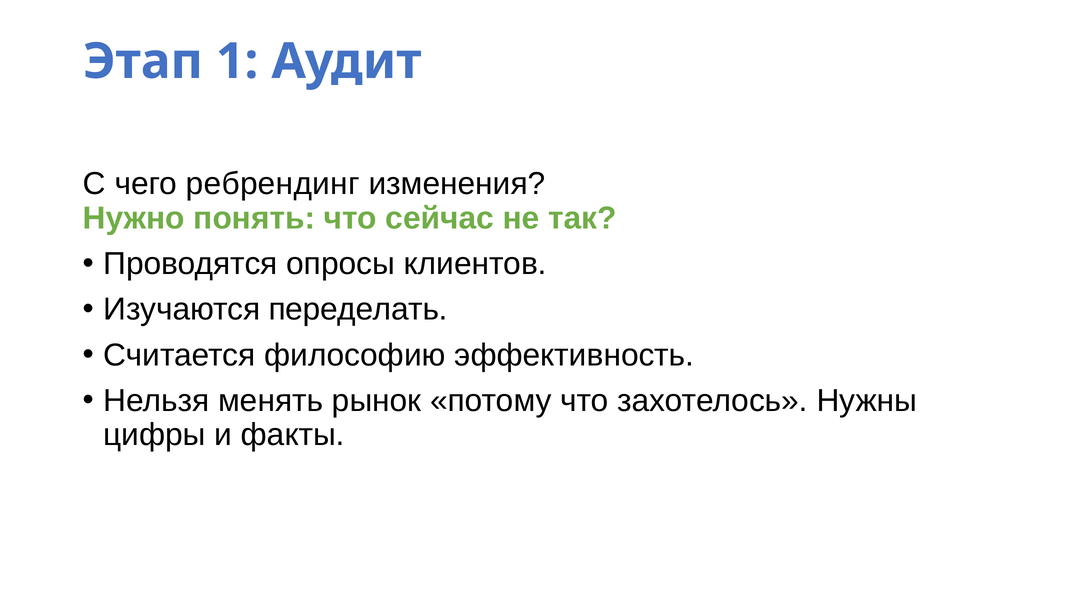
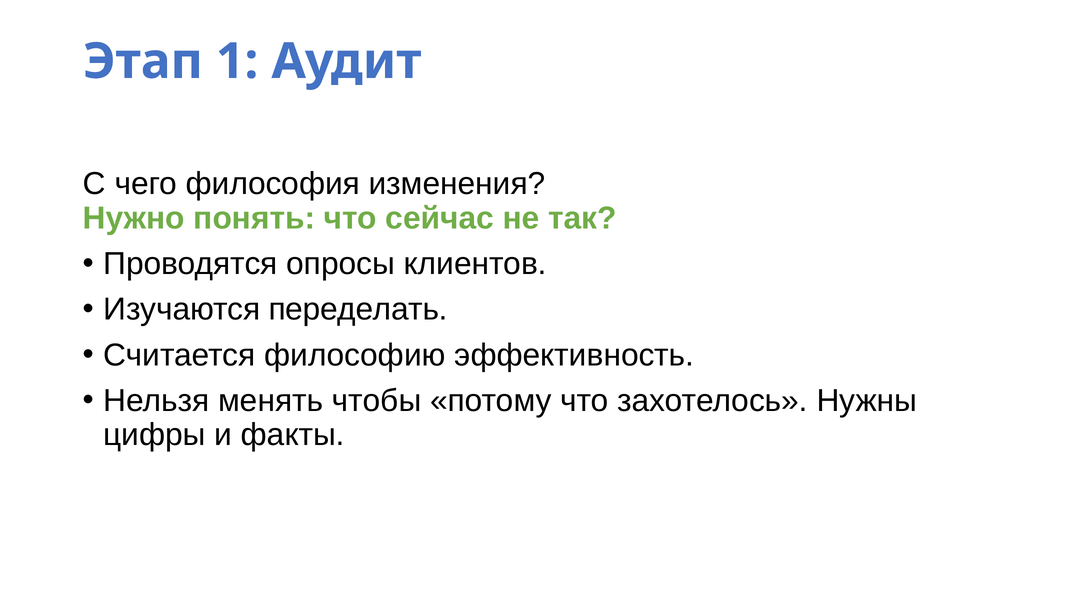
ребрендинг: ребрендинг -> философия
рынок: рынок -> чтобы
